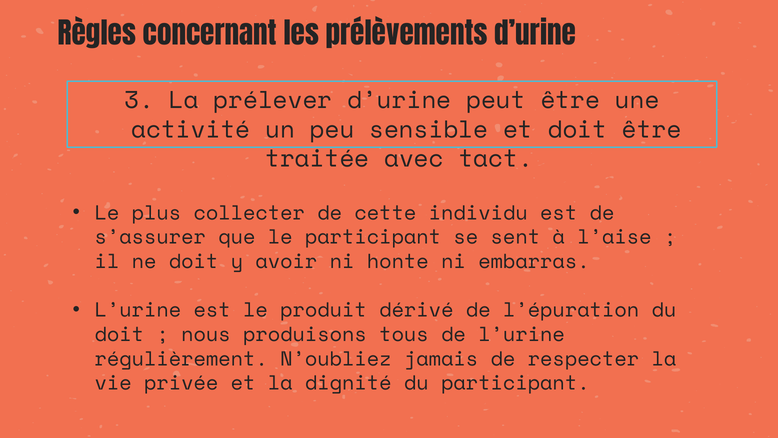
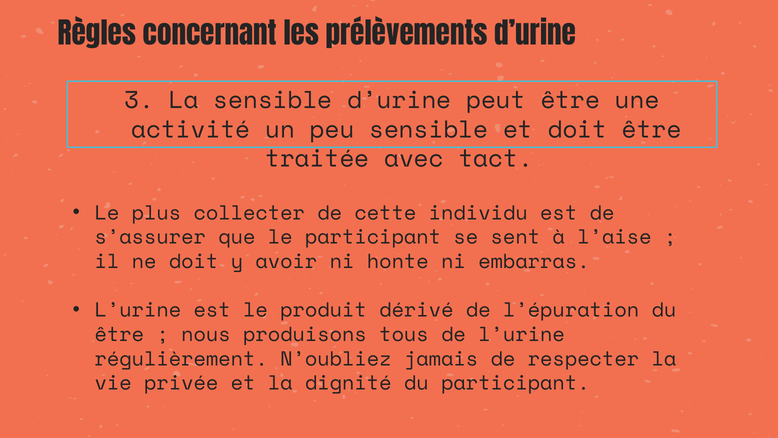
La prélever: prélever -> sensible
doit at (119, 334): doit -> être
